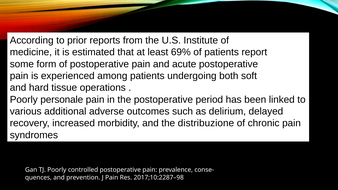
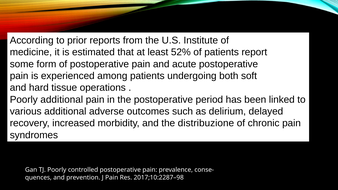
69%: 69% -> 52%
Poorly personale: personale -> additional
